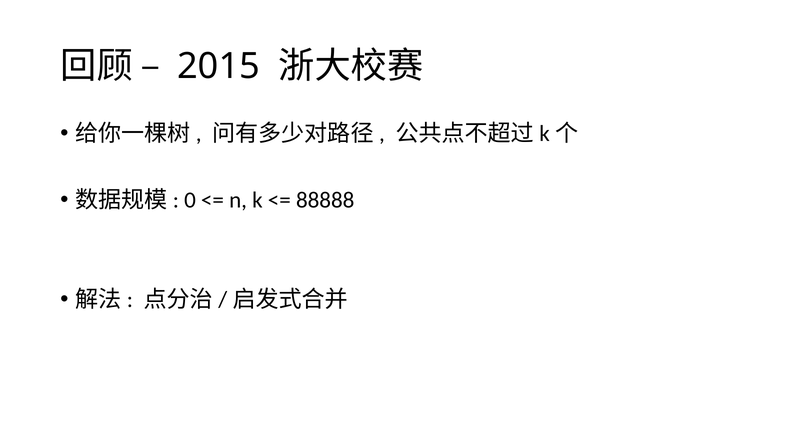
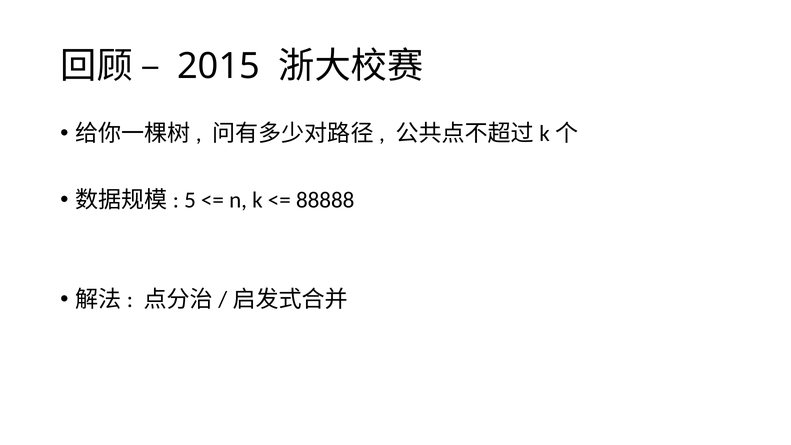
0: 0 -> 5
